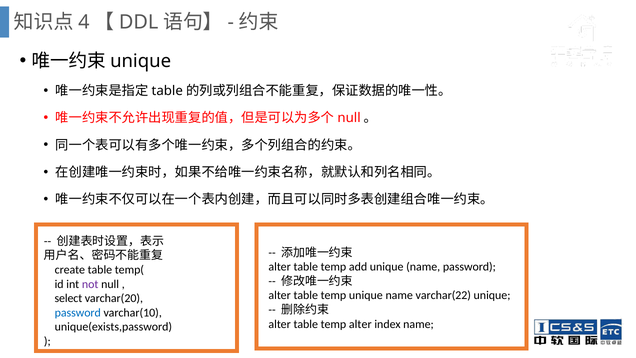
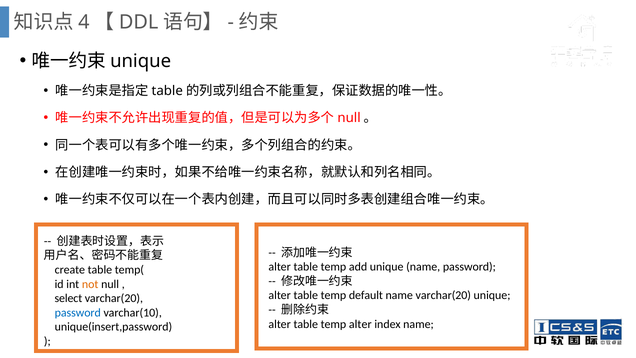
not colour: purple -> orange
temp unique: unique -> default
name varchar(22: varchar(22 -> varchar(20
unique(exists,password: unique(exists,password -> unique(insert,password
